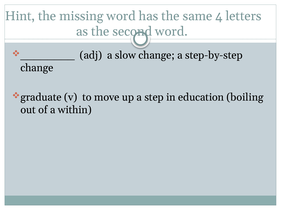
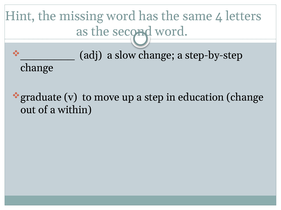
education boiling: boiling -> change
